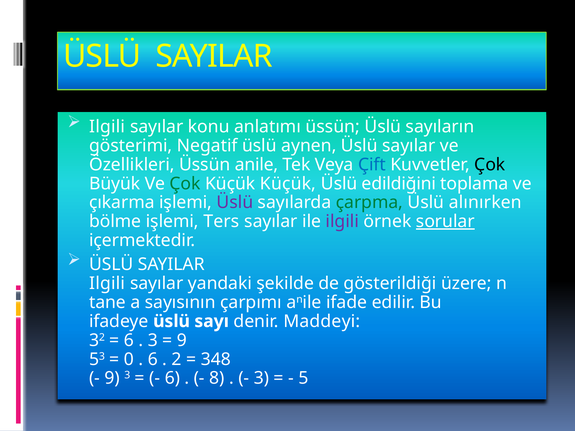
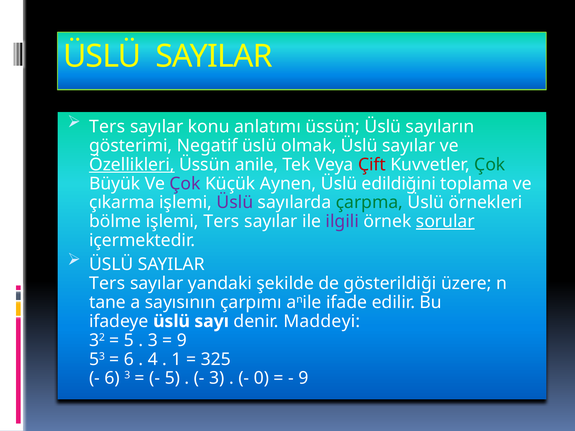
Ilgili at (107, 127): Ilgili -> Ters
aynen: aynen -> olmak
Özellikleri underline: none -> present
Çift colour: blue -> red
Çok at (490, 165) colour: black -> green
Çok at (185, 184) colour: green -> purple
Küçük Küçük: Küçük -> Aynen
alınırken: alınırken -> örnekleri
Ilgili at (107, 284): Ilgili -> Ters
6 at (129, 340): 6 -> 5
0 at (129, 359): 0 -> 6
6 at (153, 359): 6 -> 4
2: 2 -> 1
348: 348 -> 325
9 at (112, 378): 9 -> 6
6 at (172, 378): 6 -> 5
8 at (217, 378): 8 -> 3
3 at (261, 378): 3 -> 0
5 at (303, 378): 5 -> 9
